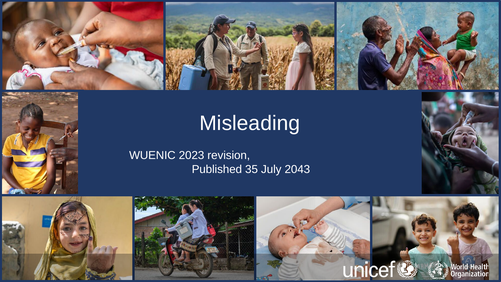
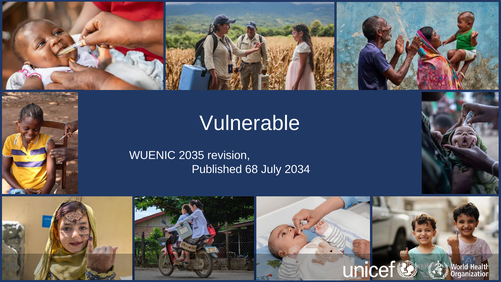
Misleading: Misleading -> Vulnerable
2023: 2023 -> 2035
35: 35 -> 68
2043: 2043 -> 2034
